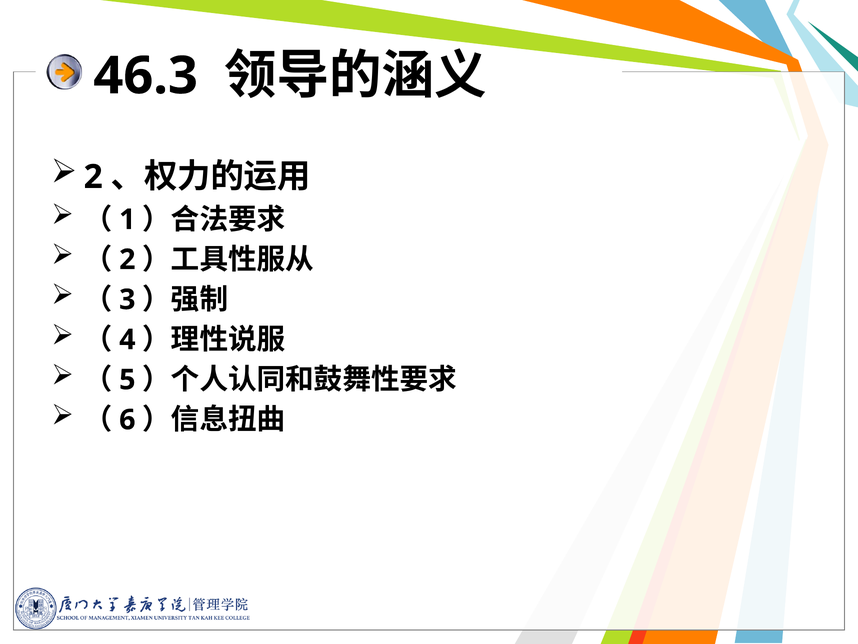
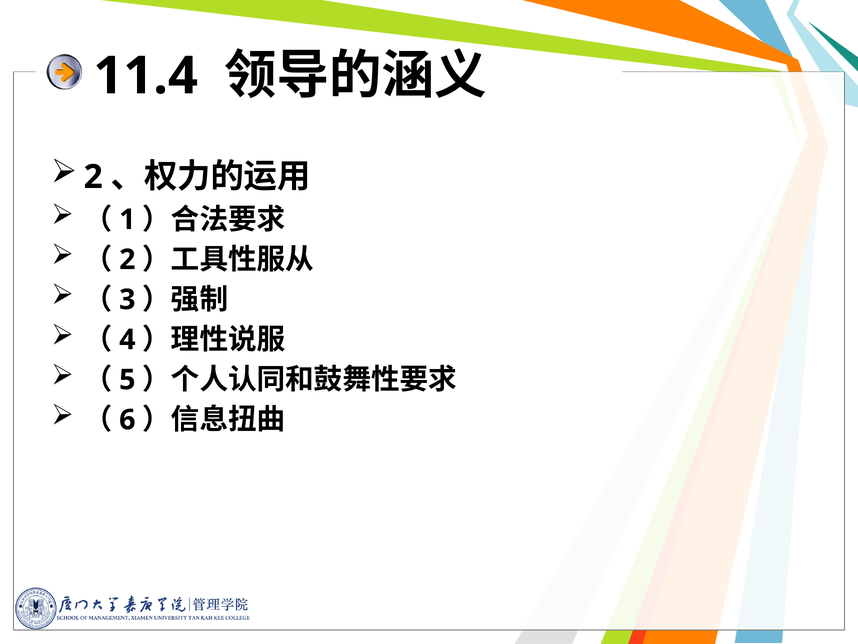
46.3: 46.3 -> 11.4
